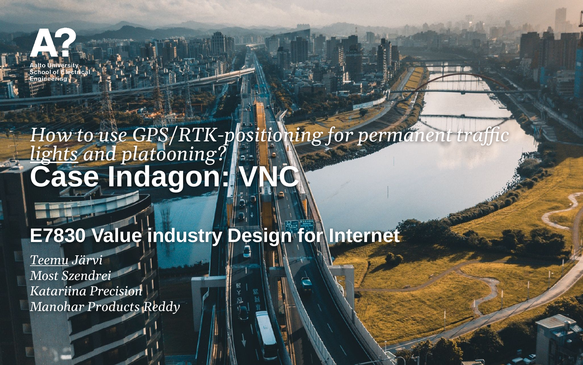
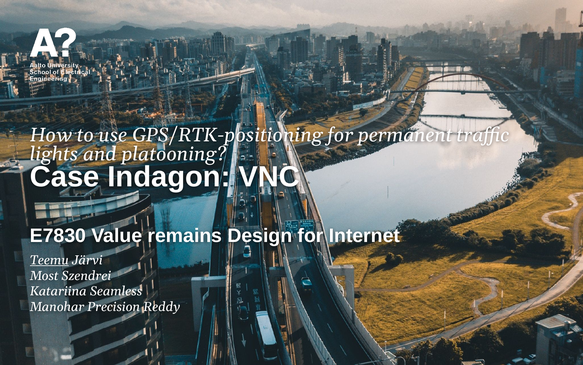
lights underline: present -> none
industry: industry -> remains
Precision: Precision -> Seamless
Products: Products -> Precision
